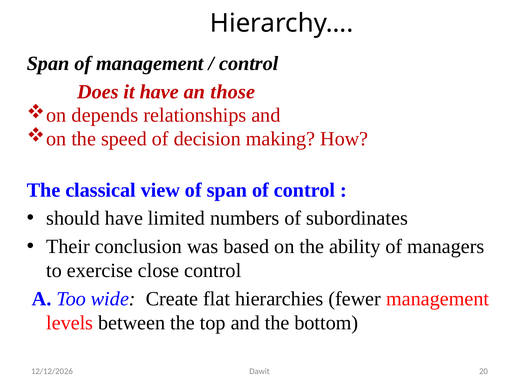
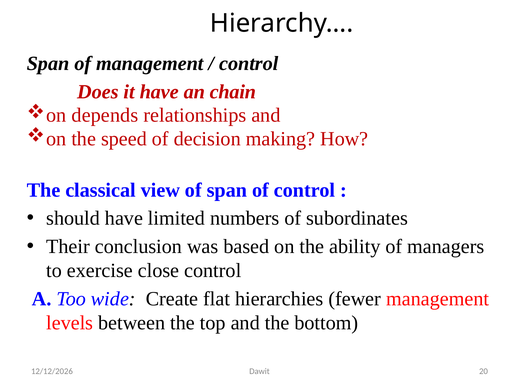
those: those -> chain
